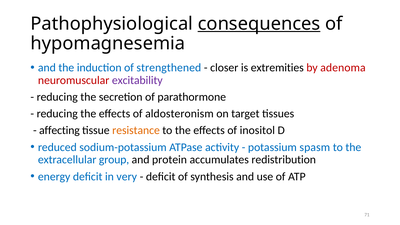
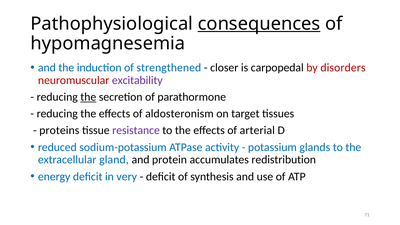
extremities: extremities -> carpopedal
adenoma: adenoma -> disorders
the at (88, 97) underline: none -> present
affecting: affecting -> proteins
resistance colour: orange -> purple
inositol: inositol -> arterial
spasm: spasm -> glands
group: group -> gland
